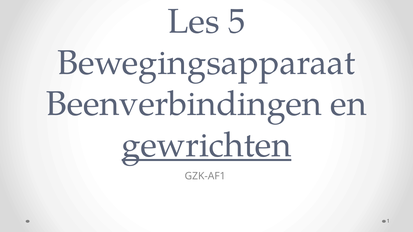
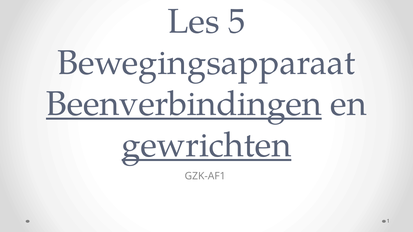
Beenverbindingen underline: none -> present
